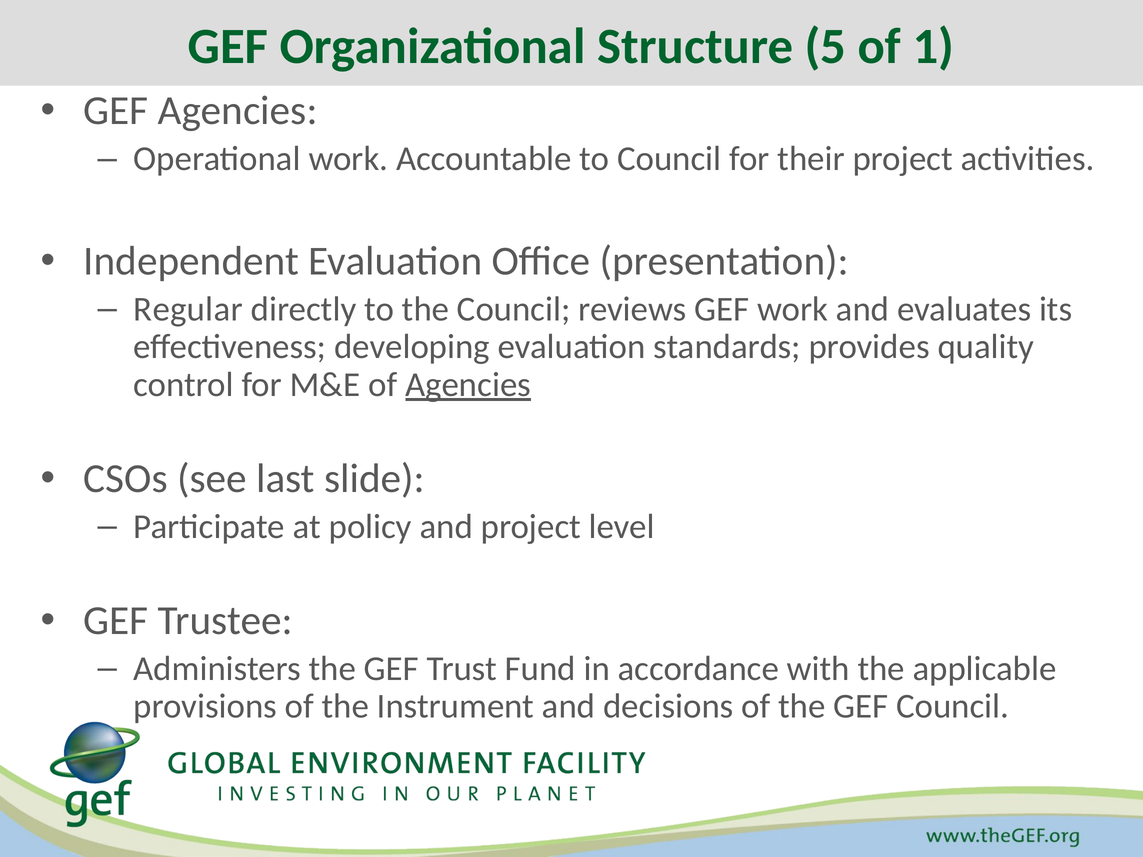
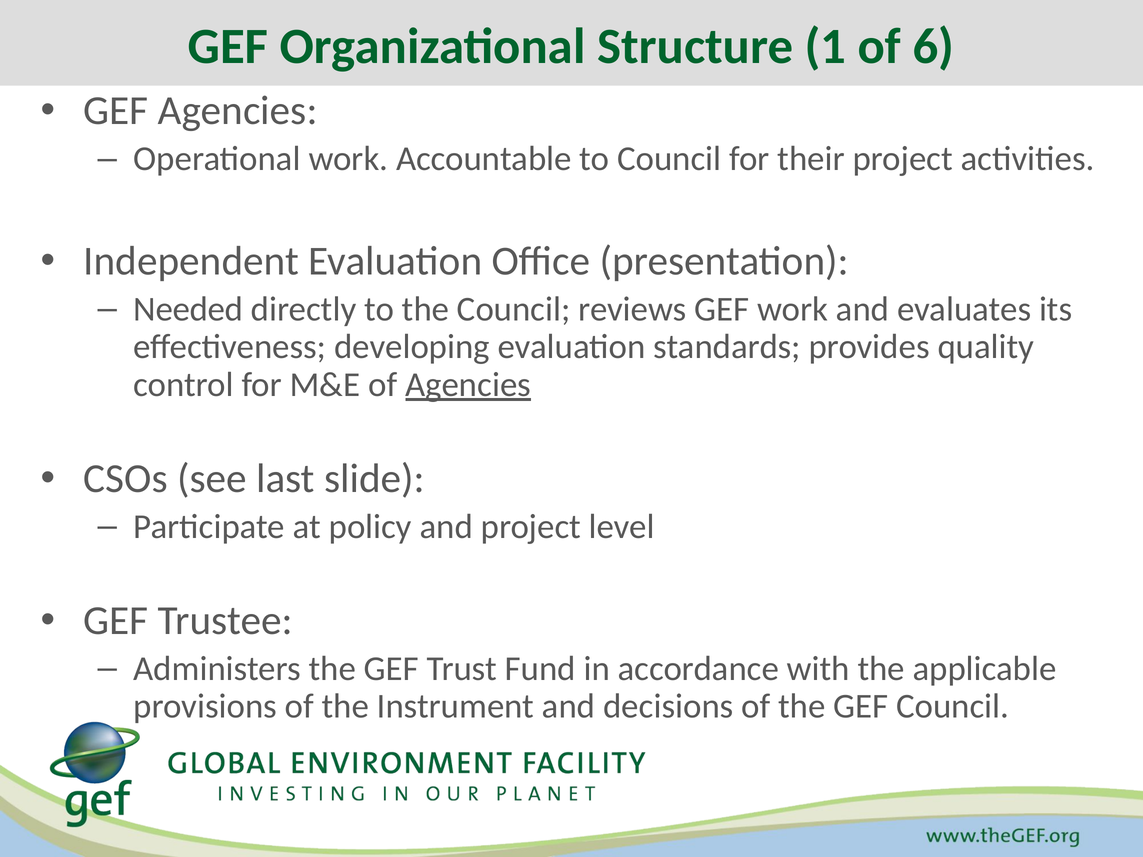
5: 5 -> 1
1: 1 -> 6
Regular: Regular -> Needed
